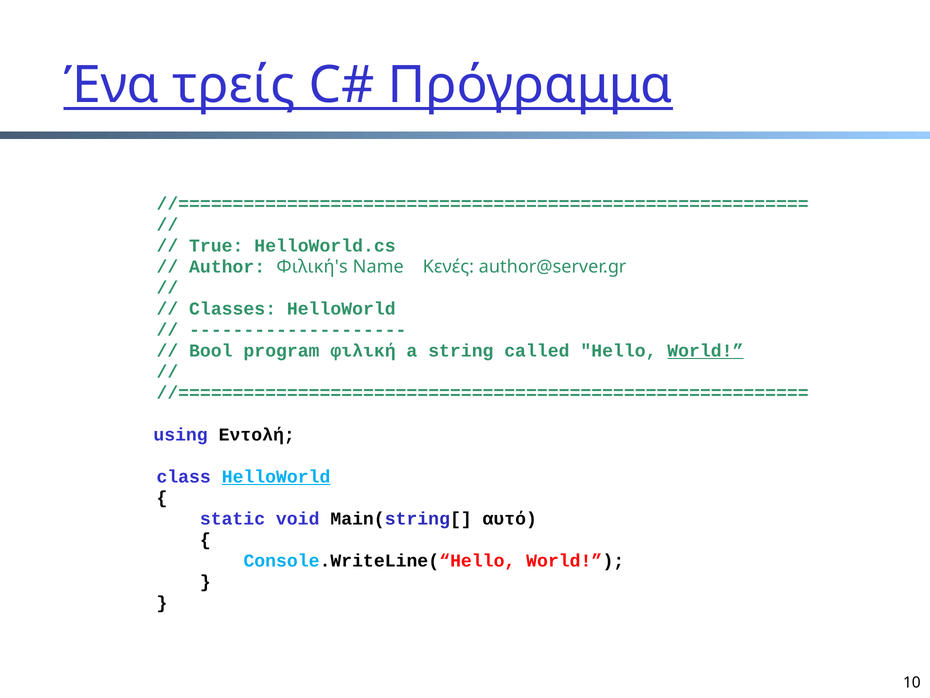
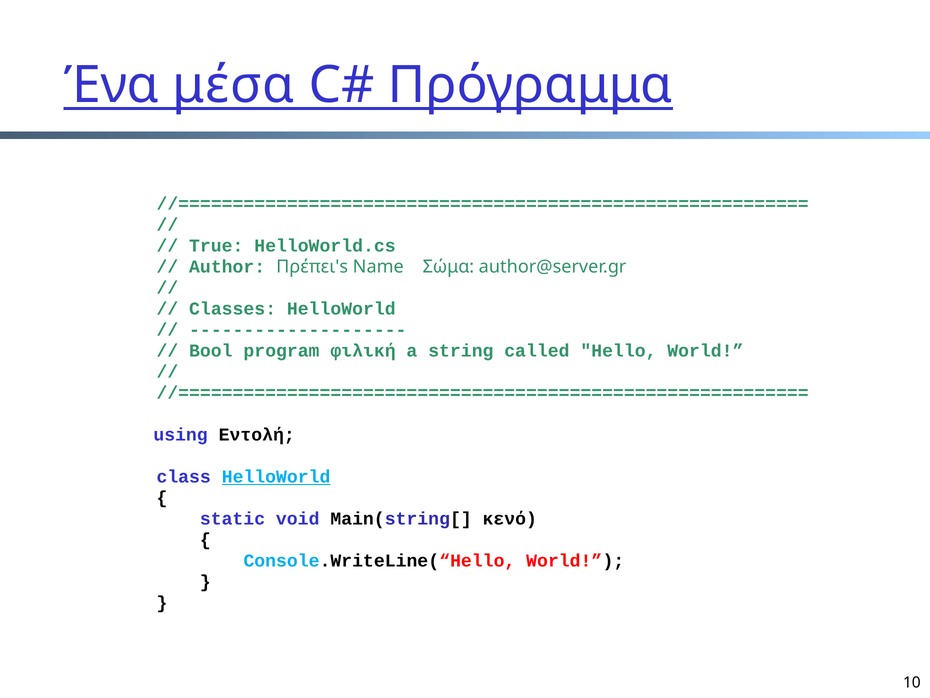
τρείς: τρείς -> μέσα
Φιλική's: Φιλική's -> Πρέπει's
Κενές: Κενές -> Σώμα
World at (705, 351) underline: present -> none
αυτό: αυτό -> κενό
